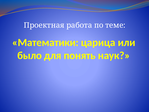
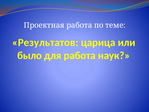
Математики: Математики -> Результатов
для понять: понять -> работа
